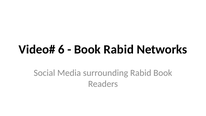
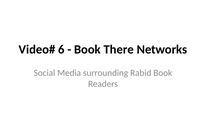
Book Rabid: Rabid -> There
